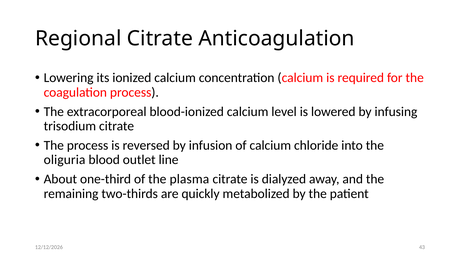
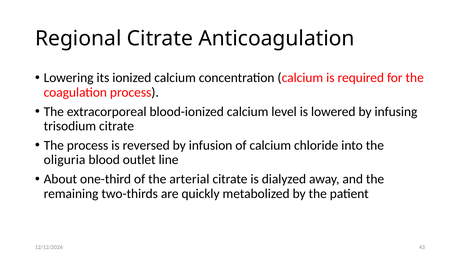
plasma: plasma -> arterial
